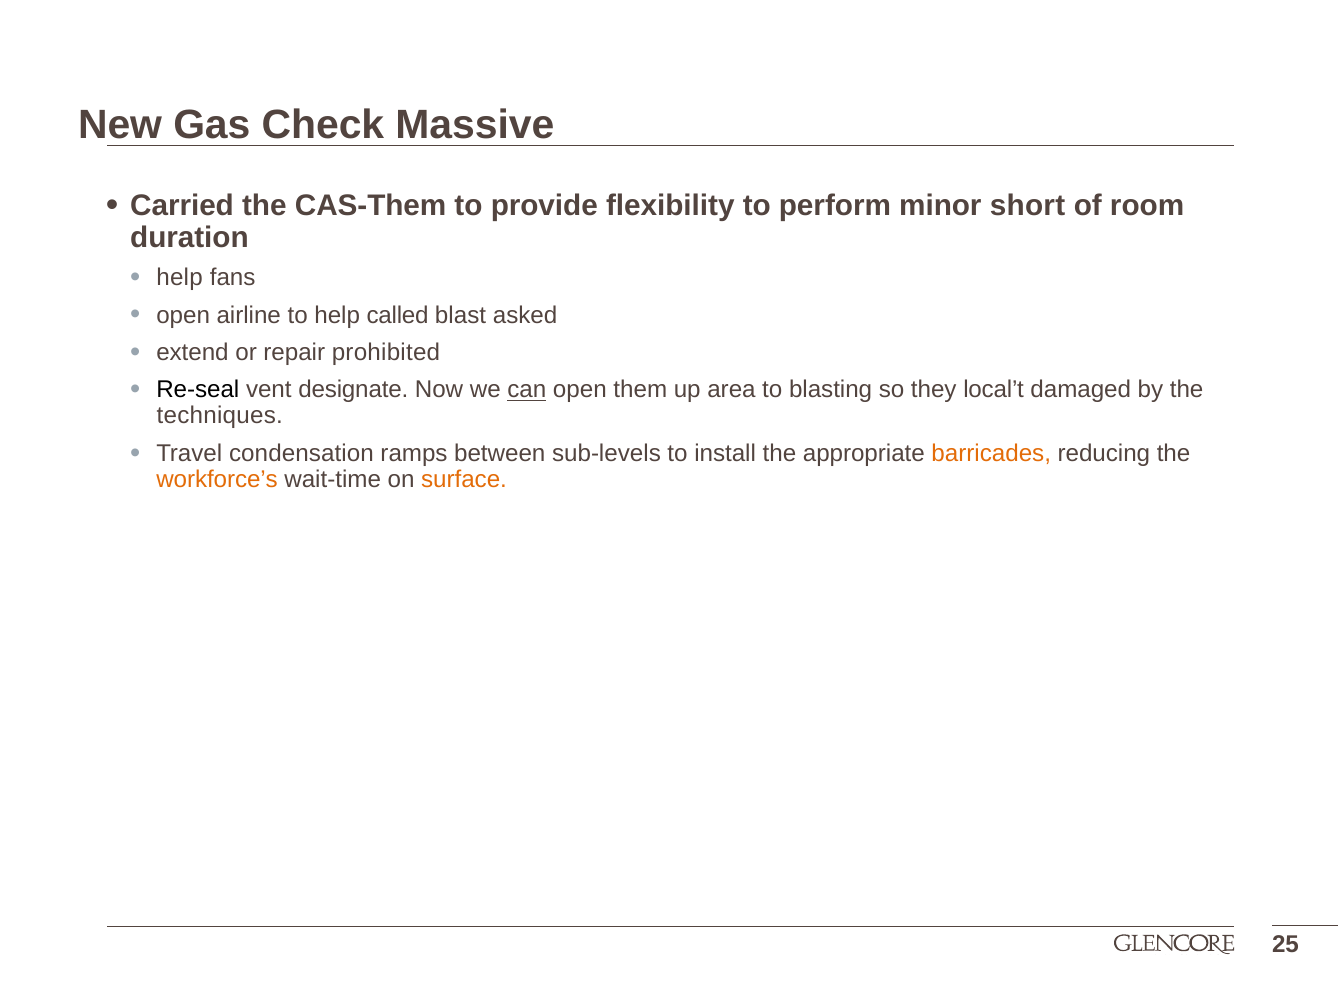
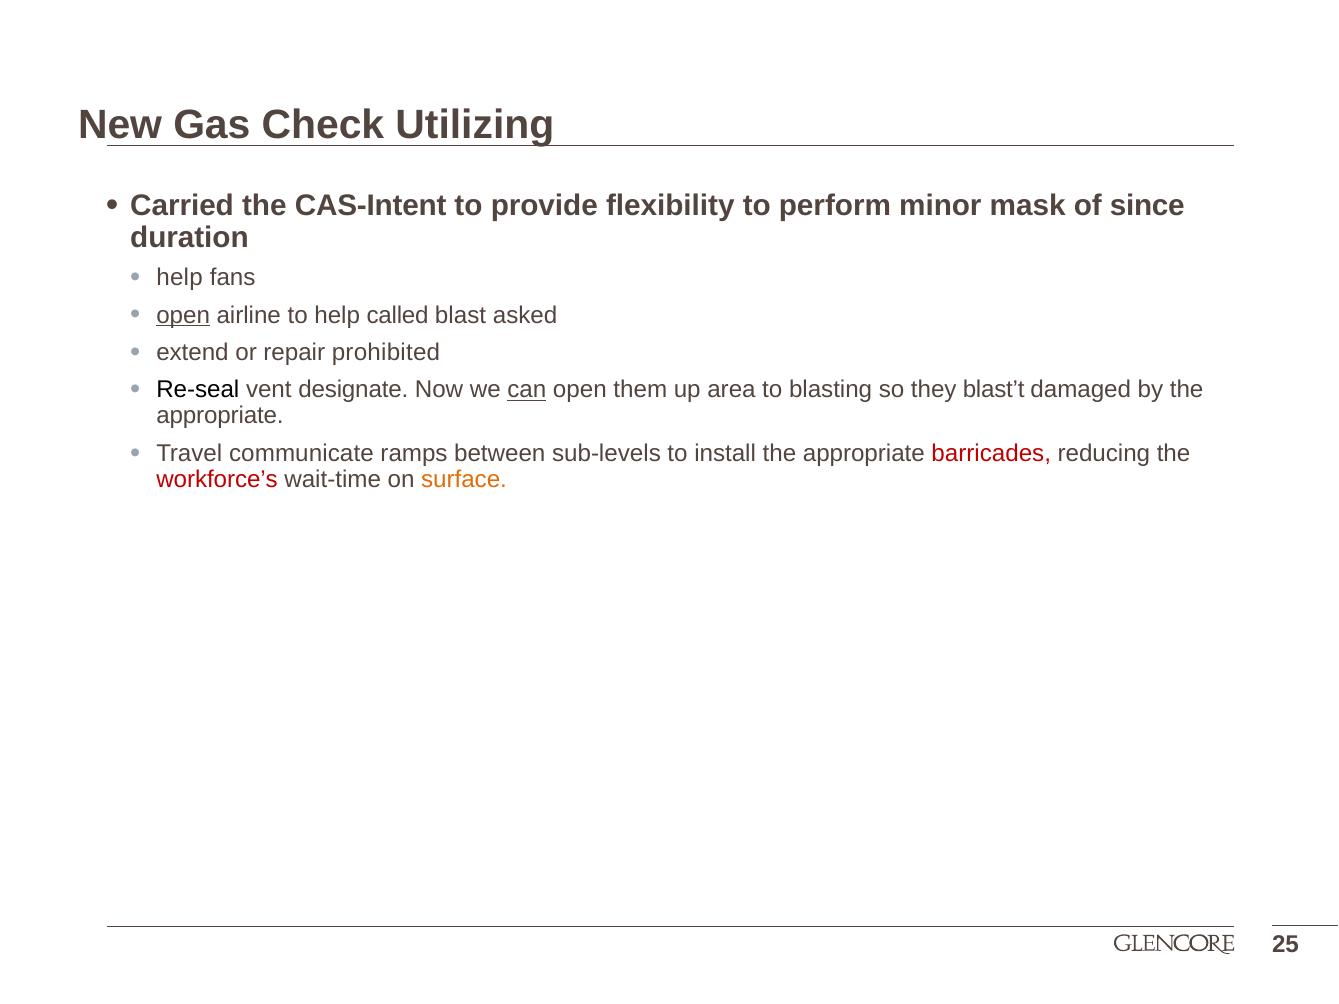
Massive: Massive -> Utilizing
CAS-Them: CAS-Them -> CAS-Intent
short: short -> mask
room: room -> since
open at (183, 315) underline: none -> present
local’t: local’t -> blast’t
techniques at (220, 416): techniques -> appropriate
condensation: condensation -> communicate
barricades colour: orange -> red
workforce’s colour: orange -> red
